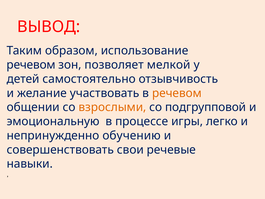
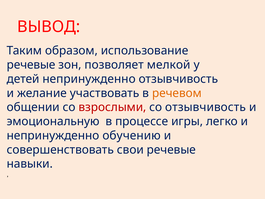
речевом at (31, 65): речевом -> речевые
детей самостоятельно: самостоятельно -> непринужденно
взрослыми colour: orange -> red
со подгрупповой: подгрупповой -> отзывчивость
